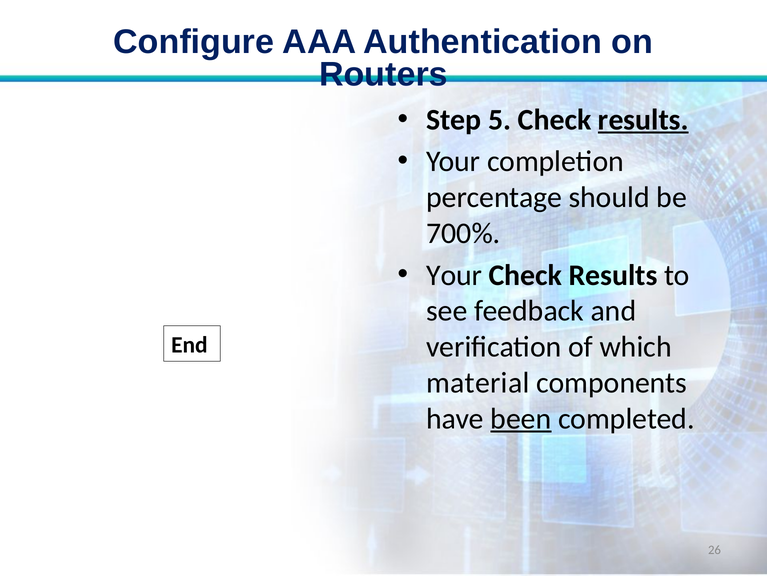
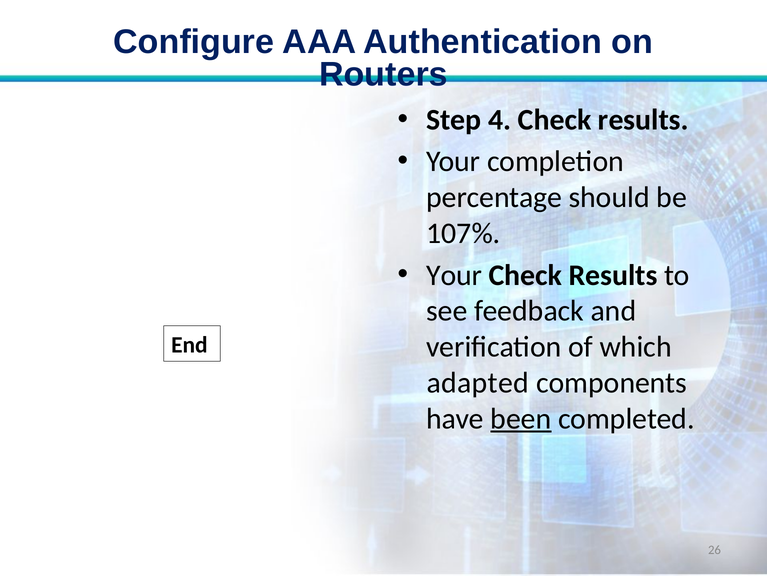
5: 5 -> 4
results at (643, 120) underline: present -> none
700%: 700% -> 107%
material: material -> adapted
